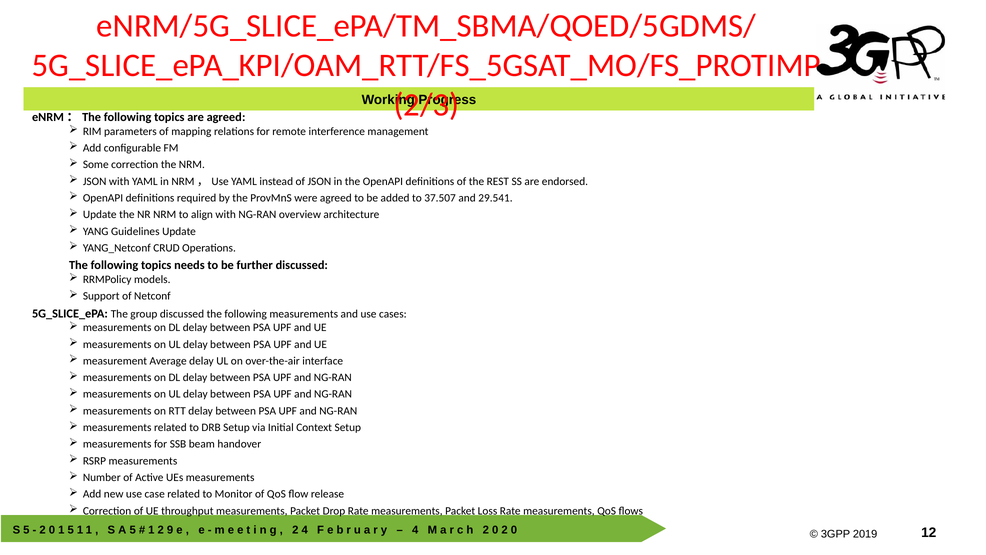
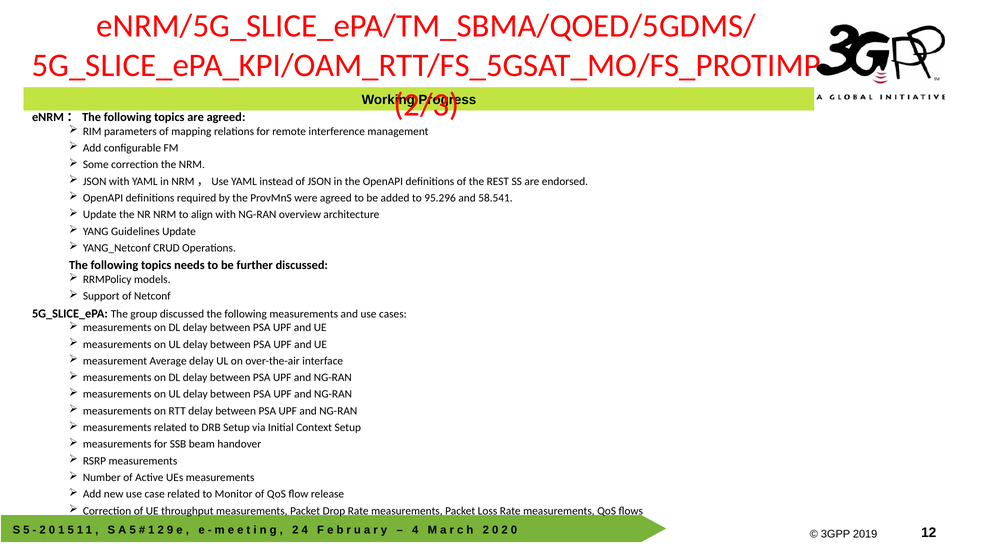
37.507: 37.507 -> 95.296
29.541: 29.541 -> 58.541
